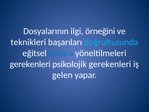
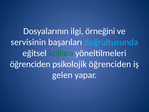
teknikleri: teknikleri -> servisinin
kollara colour: blue -> green
gerekenleri at (30, 64): gerekenleri -> öğrenciden
psikolojik gerekenleri: gerekenleri -> öğrenciden
